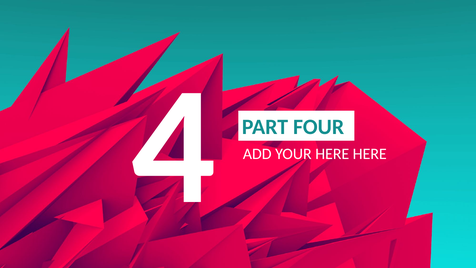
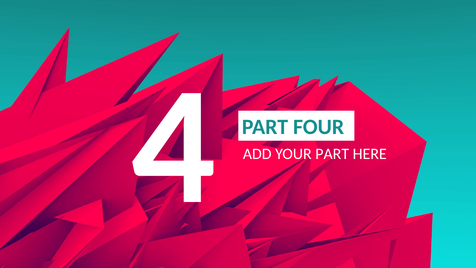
YOUR HERE: HERE -> PART
